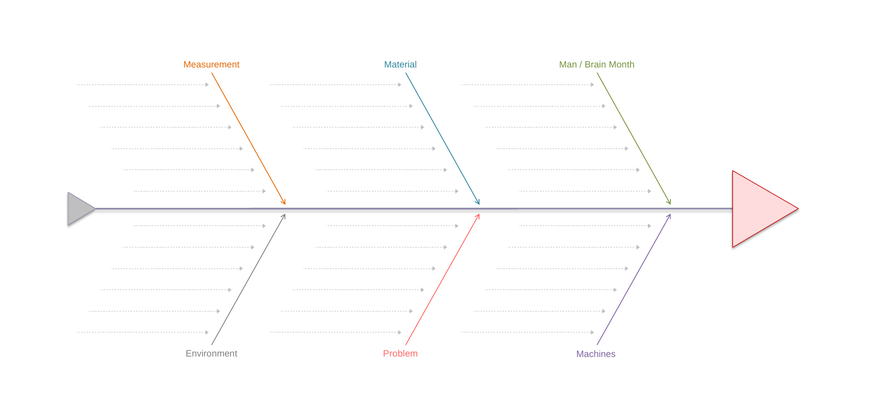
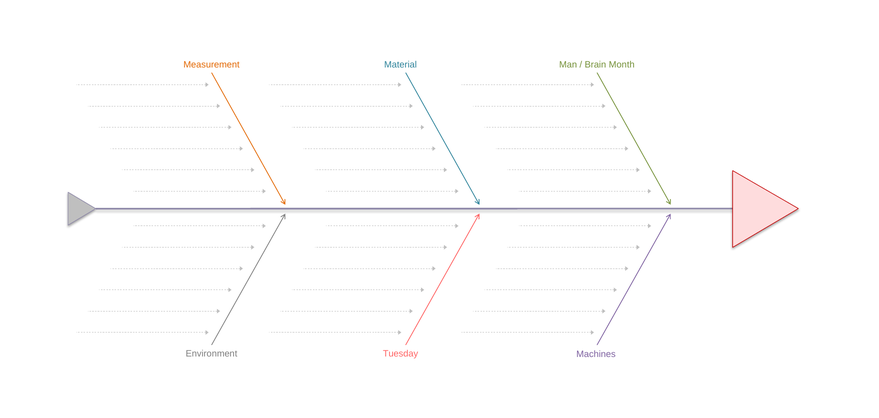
Problem: Problem -> Tuesday
